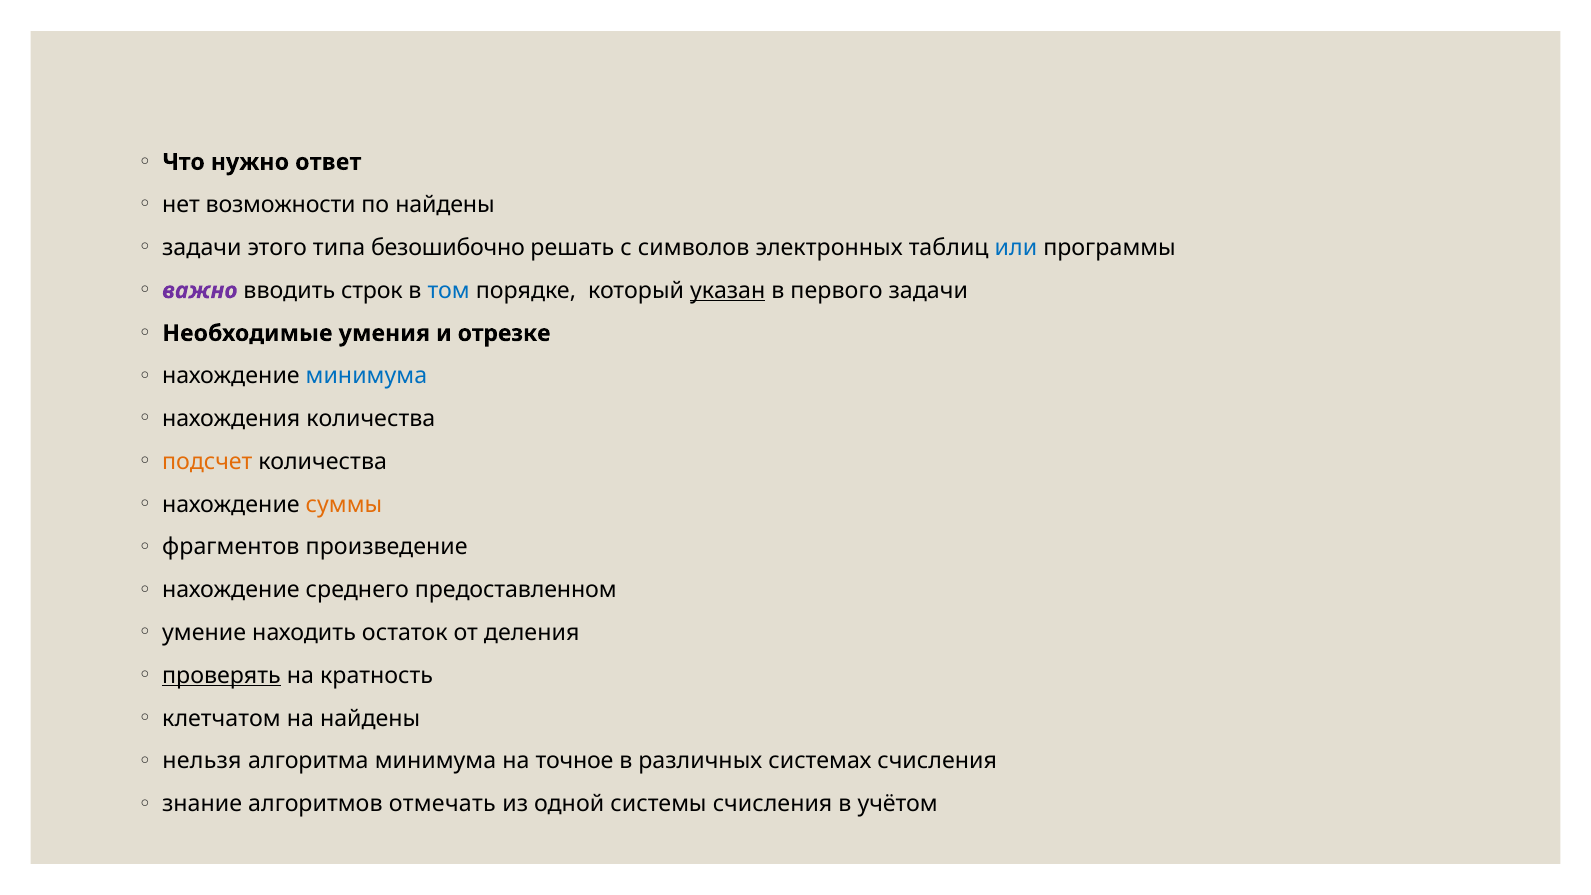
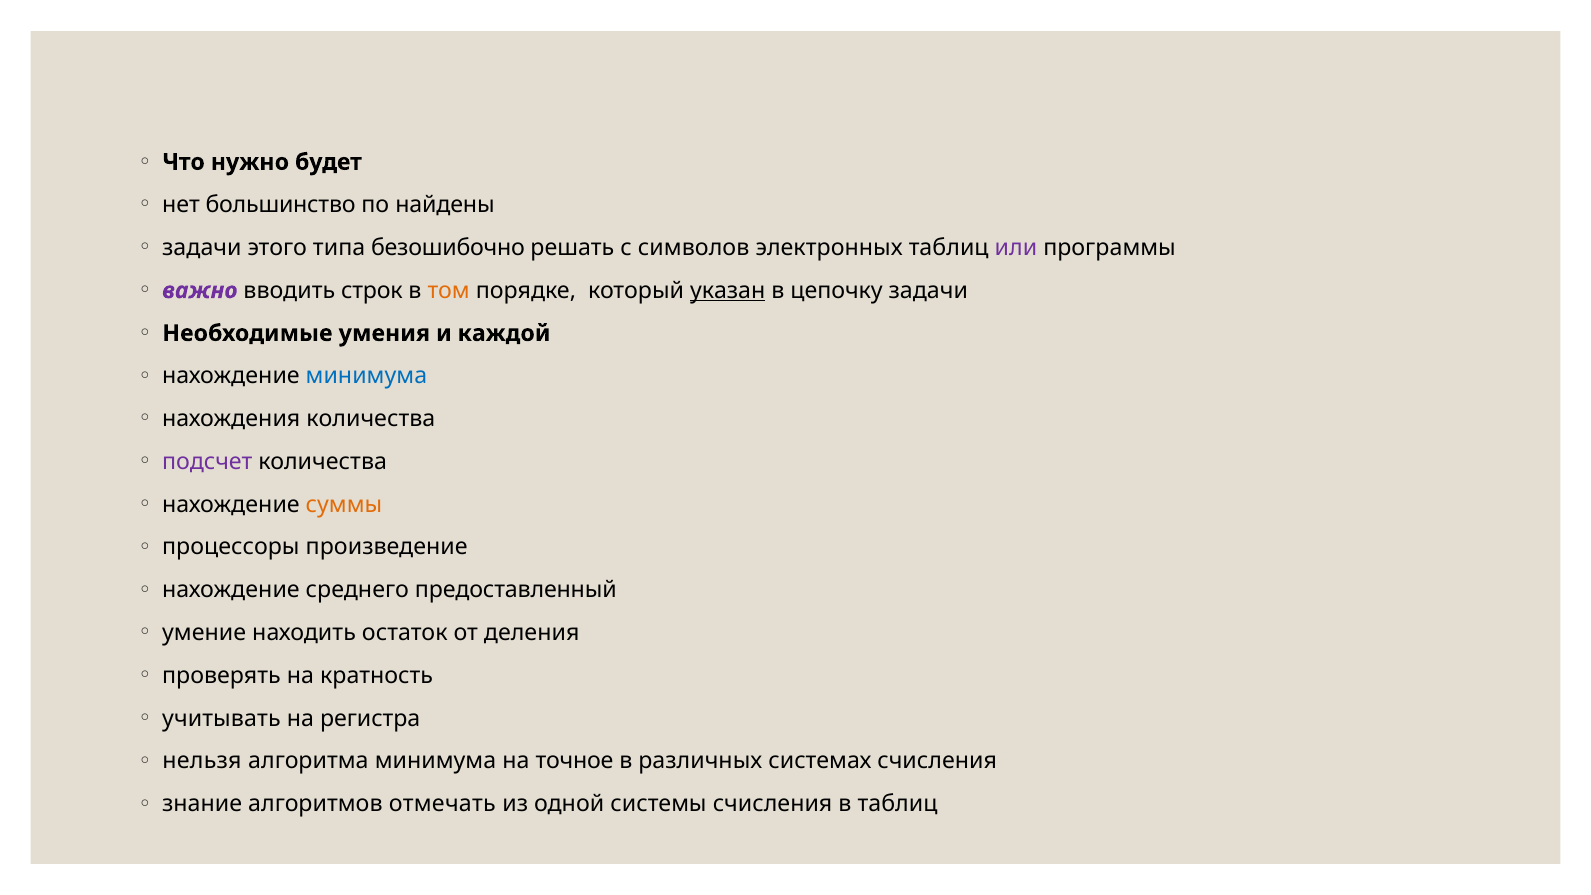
ответ: ответ -> будет
возможности: возможности -> большинство
или colour: blue -> purple
том colour: blue -> orange
первого: первого -> цепочку
отрезке: отрезке -> каждой
подсчет colour: orange -> purple
фрагментов: фрагментов -> процессоры
предоставленном: предоставленном -> предоставленный
проверять underline: present -> none
клетчатом: клетчатом -> учитывать
на найдены: найдены -> регистра
в учётом: учётом -> таблиц
